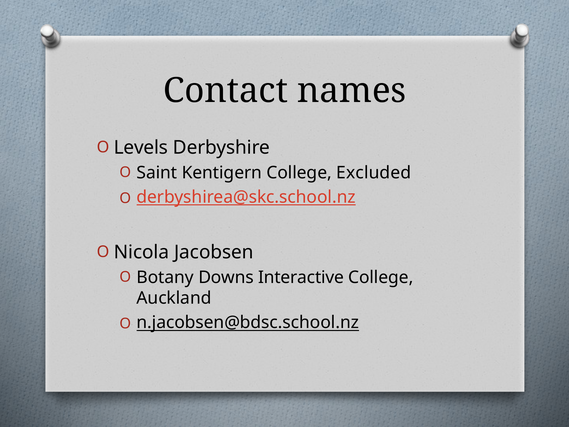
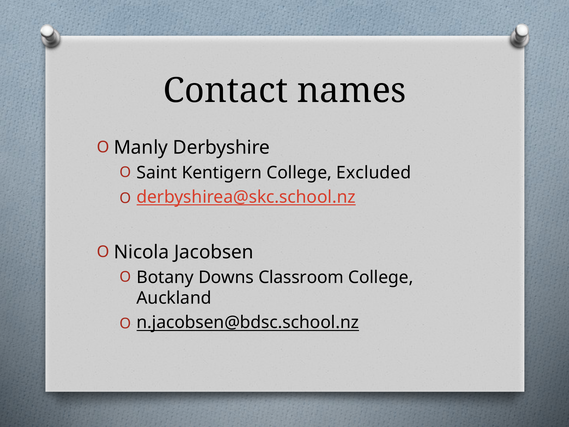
Levels: Levels -> Manly
Interactive: Interactive -> Classroom
